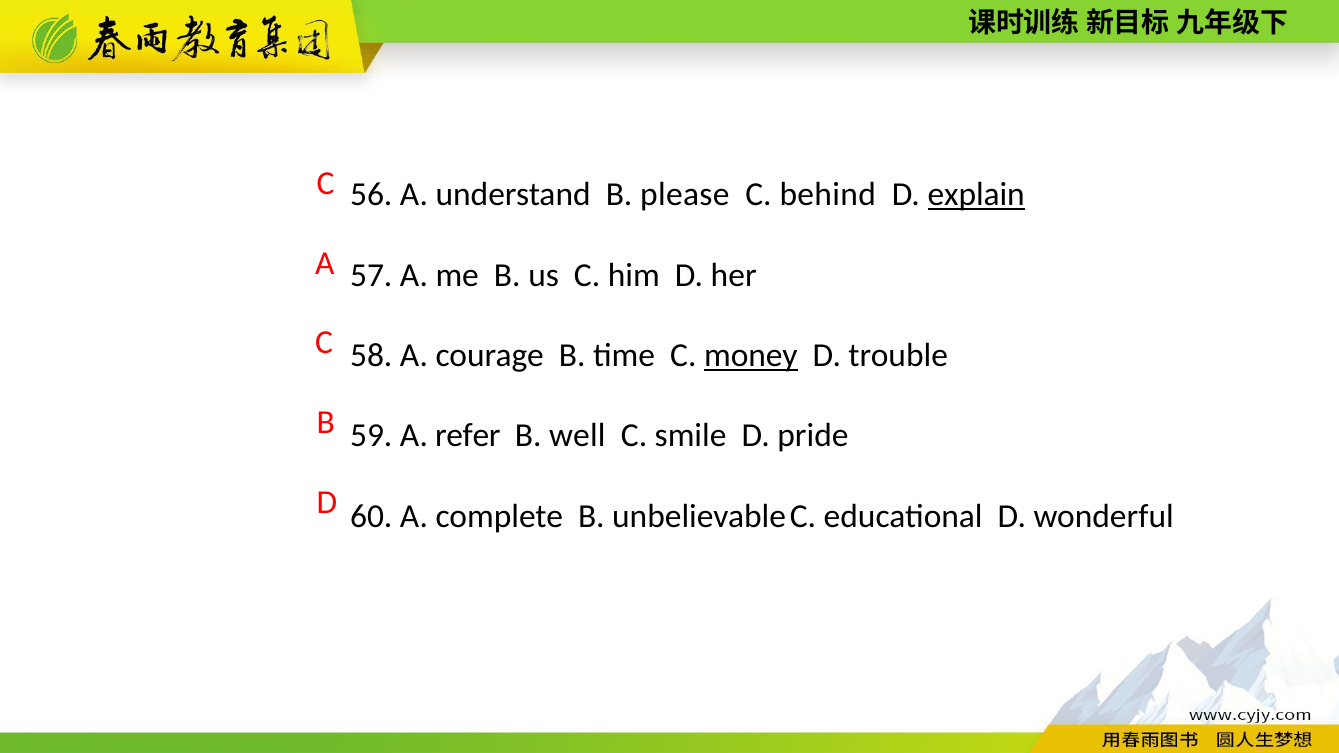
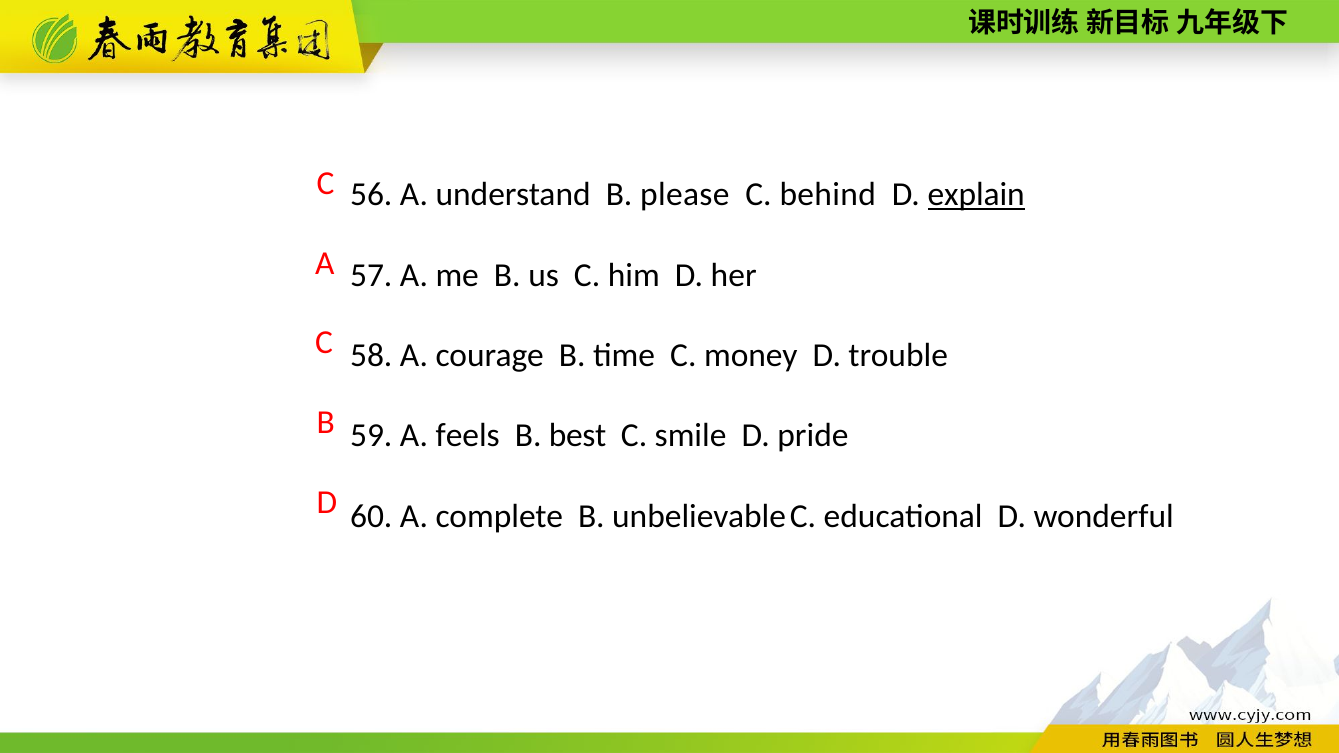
money underline: present -> none
refer: refer -> feels
well: well -> best
